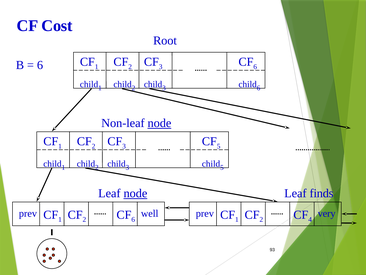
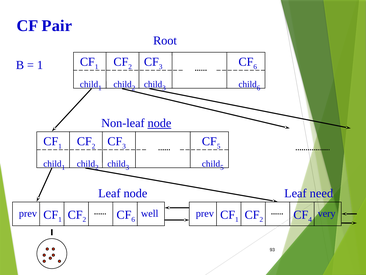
Cost: Cost -> Pair
6 at (40, 65): 6 -> 1
node at (135, 193) underline: present -> none
finds: finds -> need
